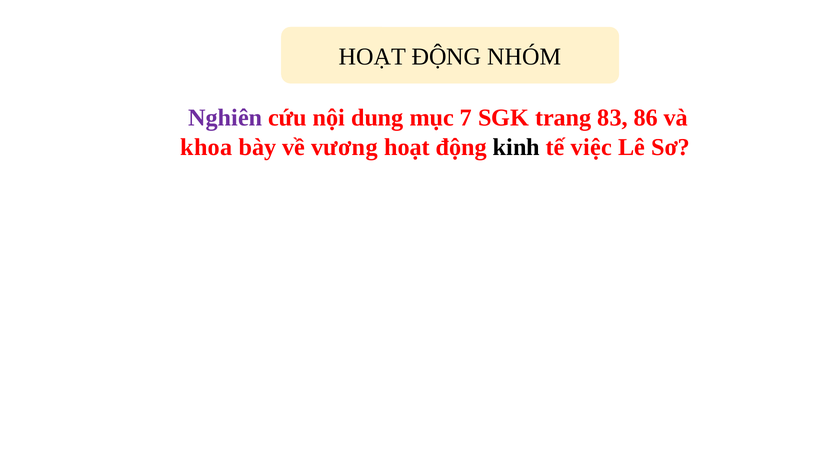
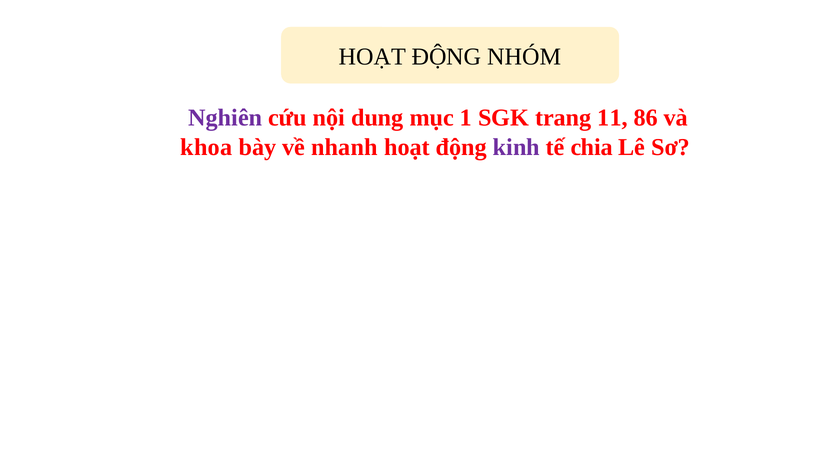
7: 7 -> 1
83: 83 -> 11
vương: vương -> nhanh
kinh colour: black -> purple
việc: việc -> chia
